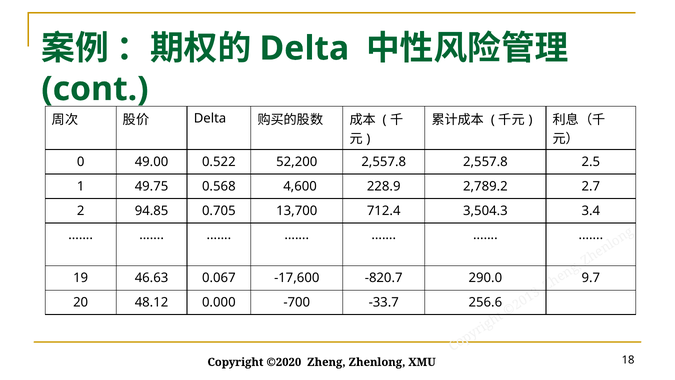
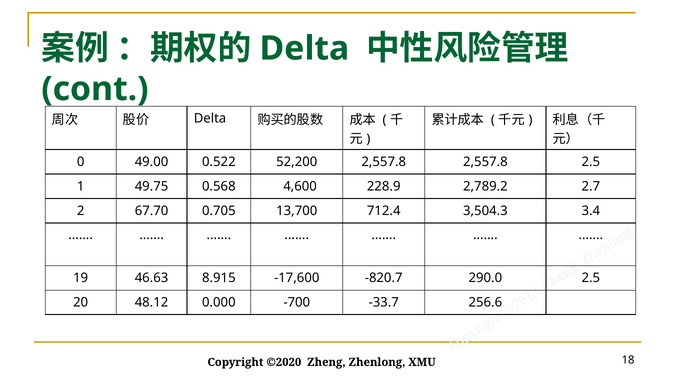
94.85: 94.85 -> 67.70
0.067: 0.067 -> 8.915
290.0 9.7: 9.7 -> 2.5
